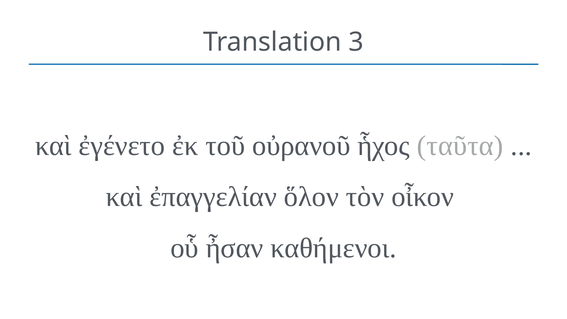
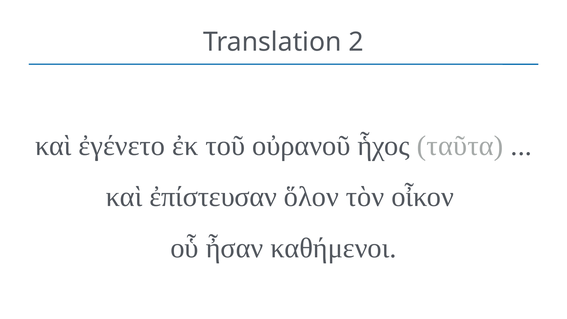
3: 3 -> 2
ἐπαγγελίαν: ἐπαγγελίαν -> ἐπίστευσαν
